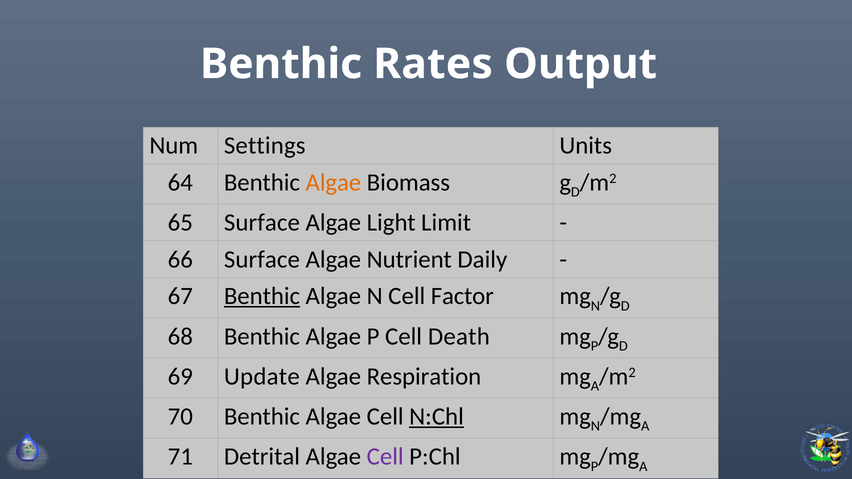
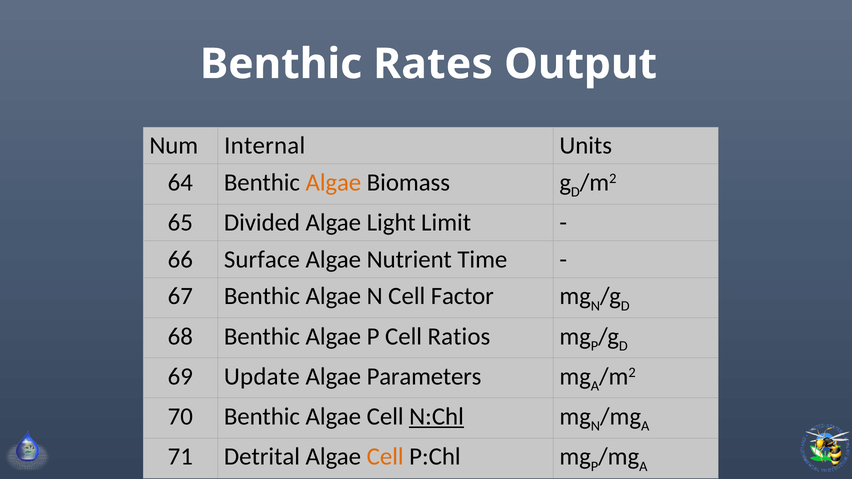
Settings: Settings -> Internal
65 Surface: Surface -> Divided
Daily: Daily -> Time
Benthic at (262, 296) underline: present -> none
Death: Death -> Ratios
Respiration: Respiration -> Parameters
Cell at (385, 457) colour: purple -> orange
